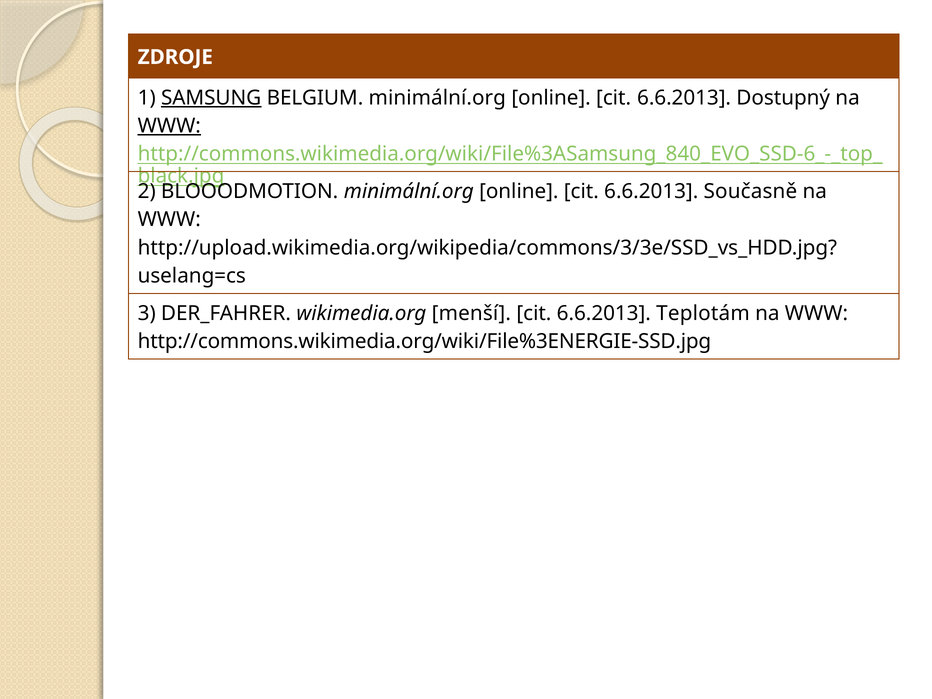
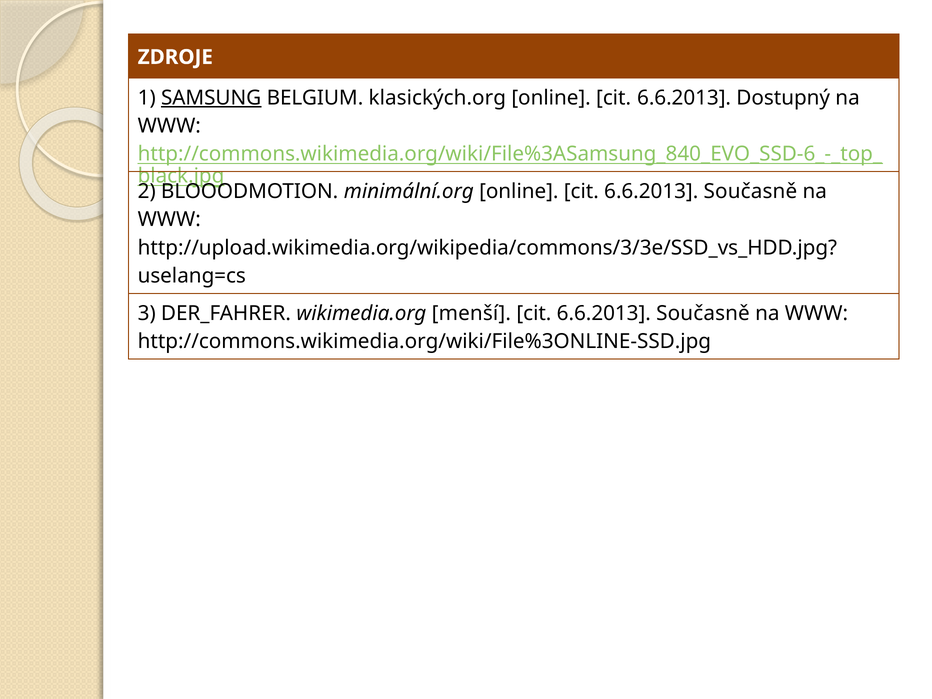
BELGIUM minimální.org: minimální.org -> klasických.org
WWW at (169, 126) underline: present -> none
Teplotám at (703, 313): Teplotám -> Současně
http://commons.wikimedia.org/wiki/File%3ENERGIE-SSD.jpg: http://commons.wikimedia.org/wiki/File%3ENERGIE-SSD.jpg -> http://commons.wikimedia.org/wiki/File%3ONLINE-SSD.jpg
